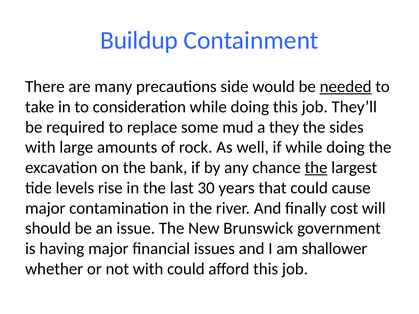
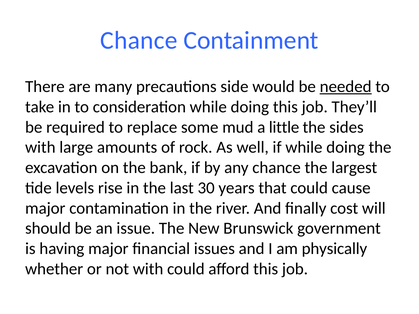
Buildup at (139, 41): Buildup -> Chance
they: they -> little
the at (316, 168) underline: present -> none
shallower: shallower -> physically
